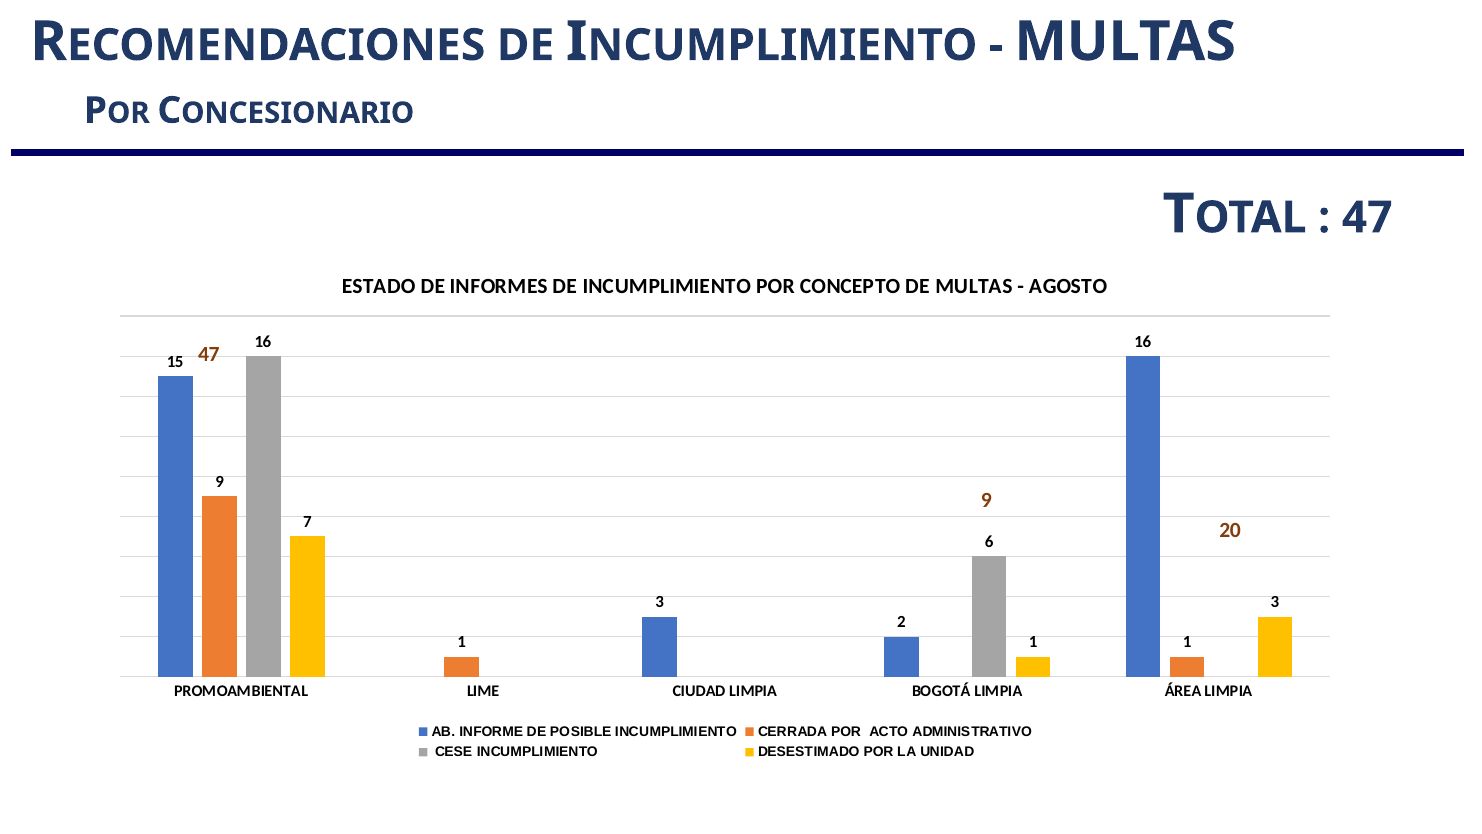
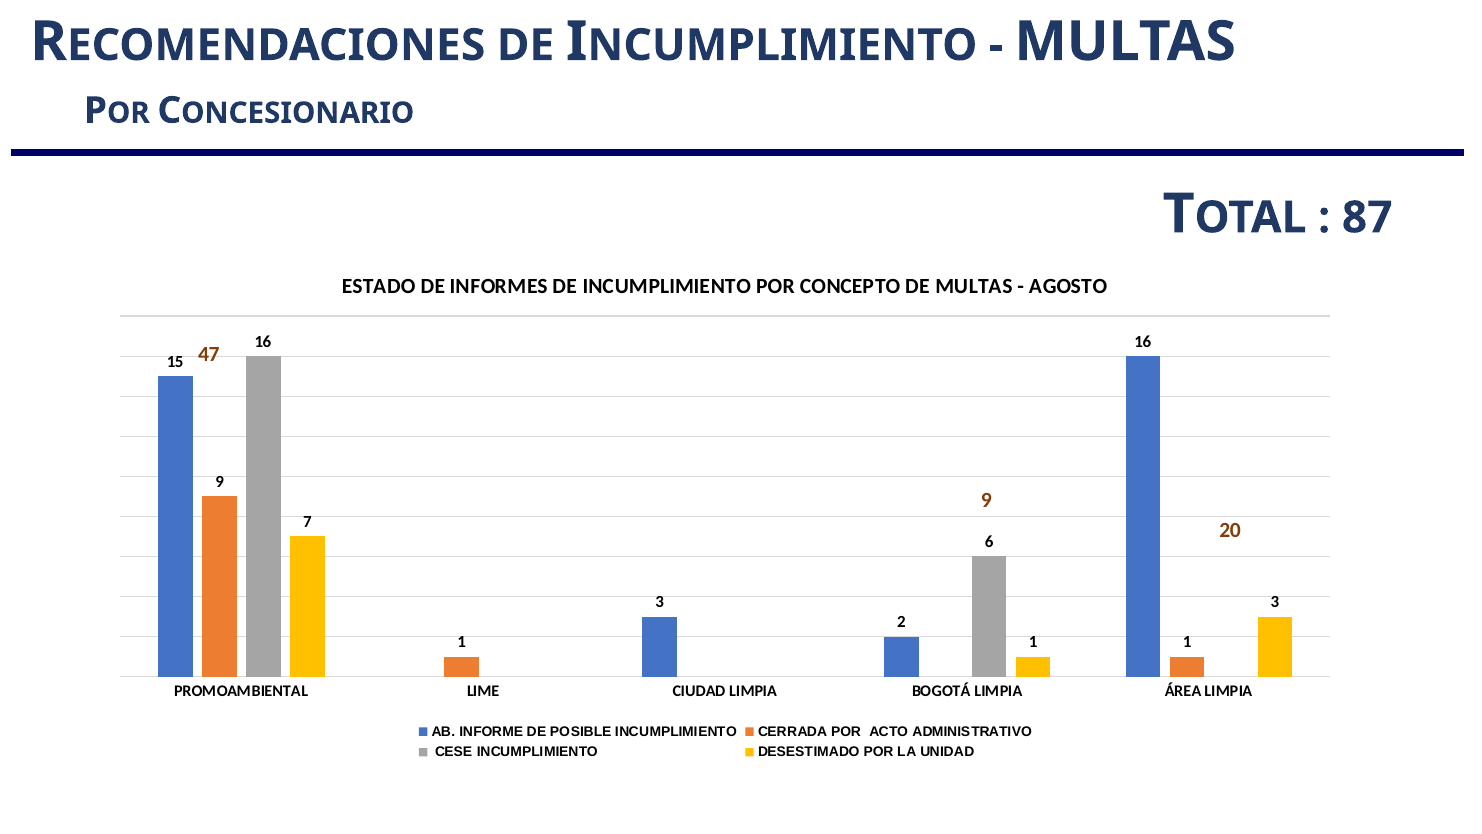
47 at (1367, 218): 47 -> 87
